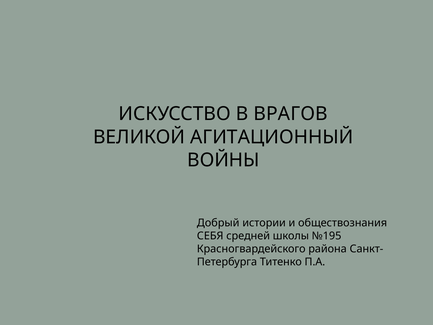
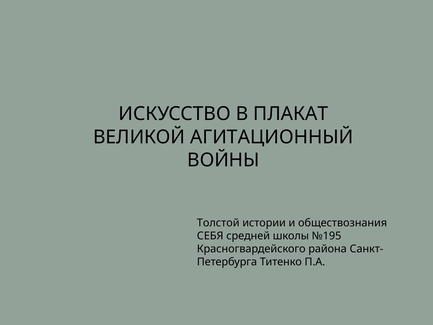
ВРАГОВ: ВРАГОВ -> ПЛАКАТ
Добрый: Добрый -> Толстой
